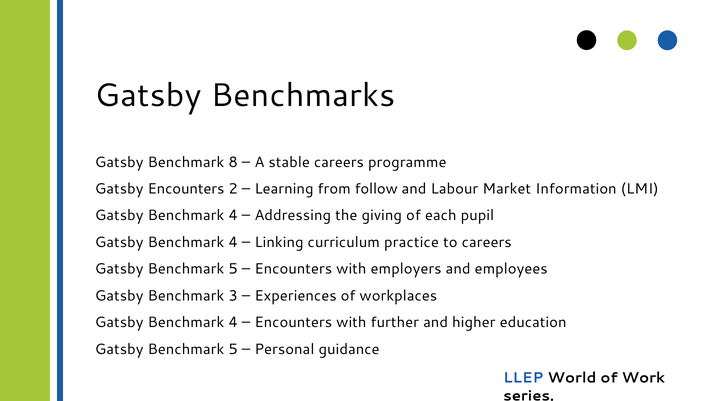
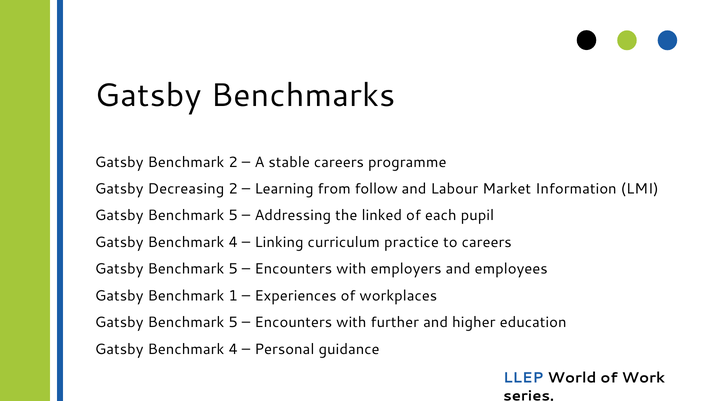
Benchmark 8: 8 -> 2
Gatsby Encounters: Encounters -> Decreasing
4 at (233, 216): 4 -> 5
giving: giving -> linked
3: 3 -> 1
4 at (233, 323): 4 -> 5
5 at (233, 349): 5 -> 4
